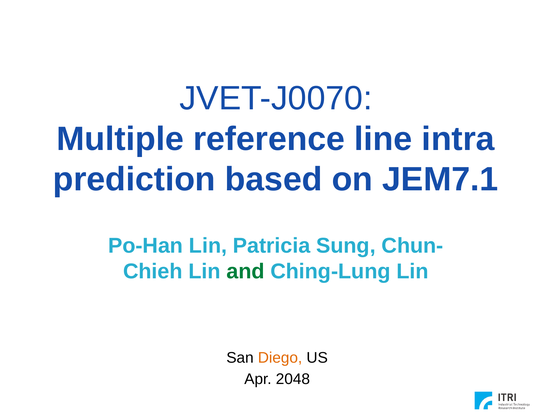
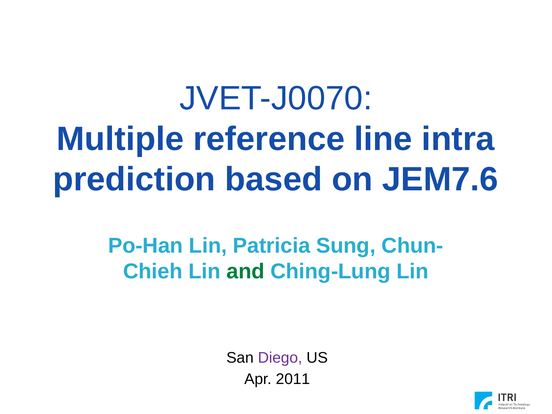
JEM7.1: JEM7.1 -> JEM7.6
Diego colour: orange -> purple
2048: 2048 -> 2011
